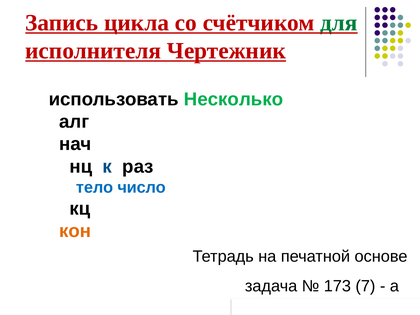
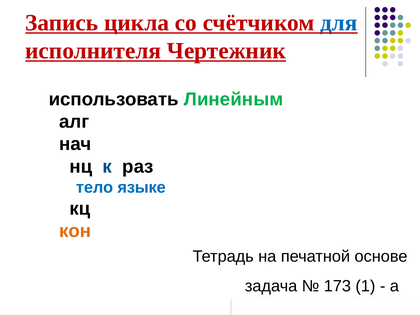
для colour: green -> blue
Несколько: Несколько -> Линейным
число: число -> языке
7: 7 -> 1
